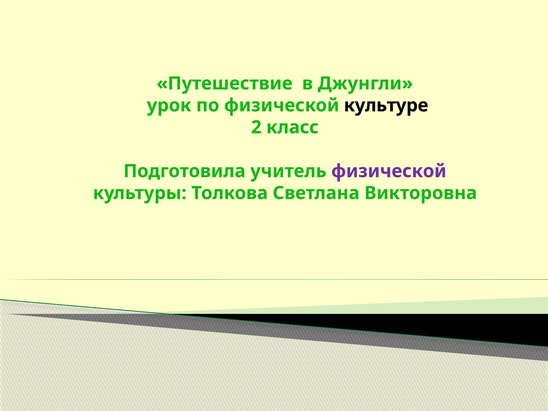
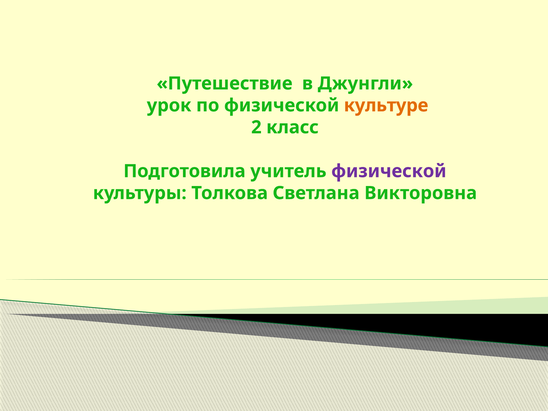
культуре colour: black -> orange
